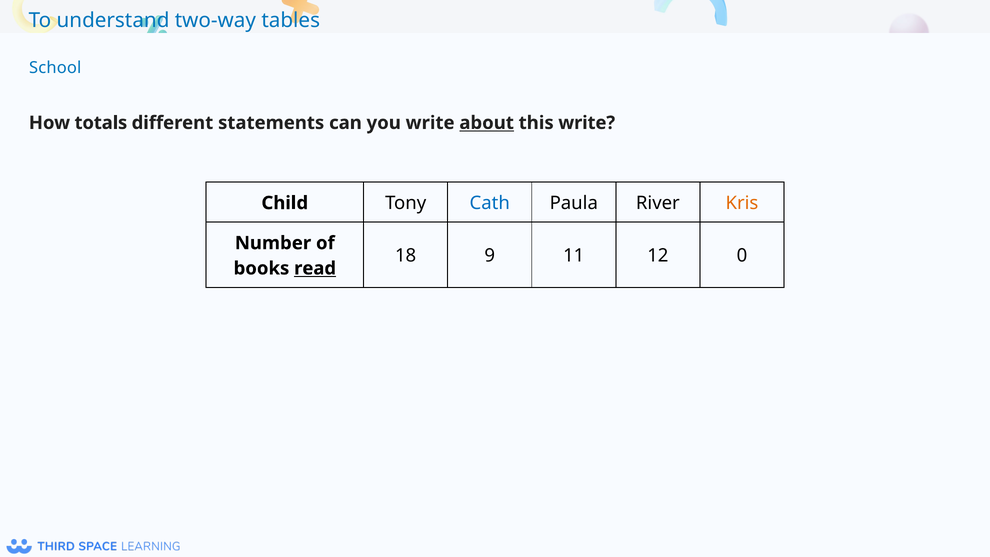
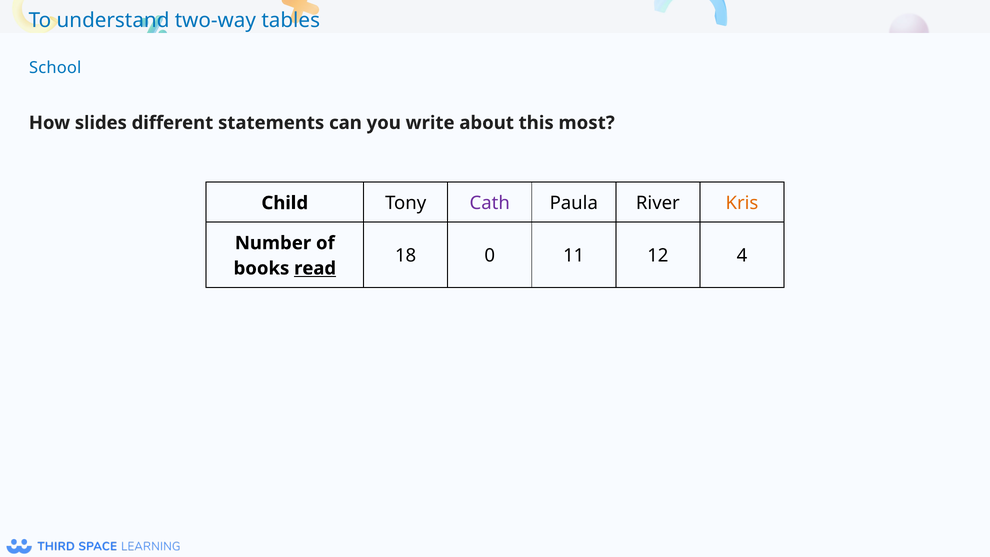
totals: totals -> slides
about underline: present -> none
this write: write -> most
Cath colour: blue -> purple
9: 9 -> 0
0: 0 -> 4
